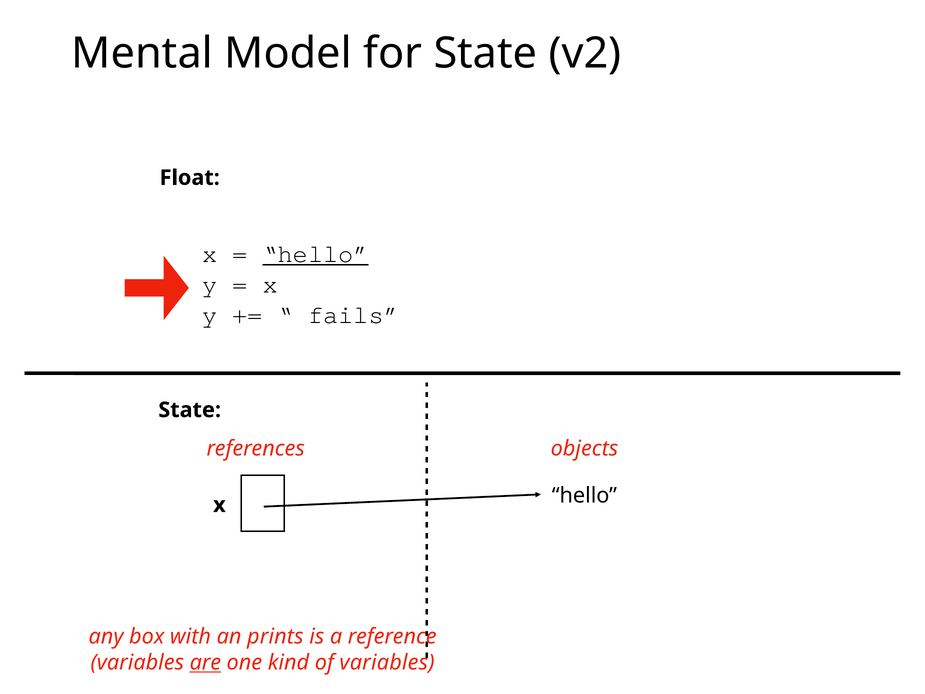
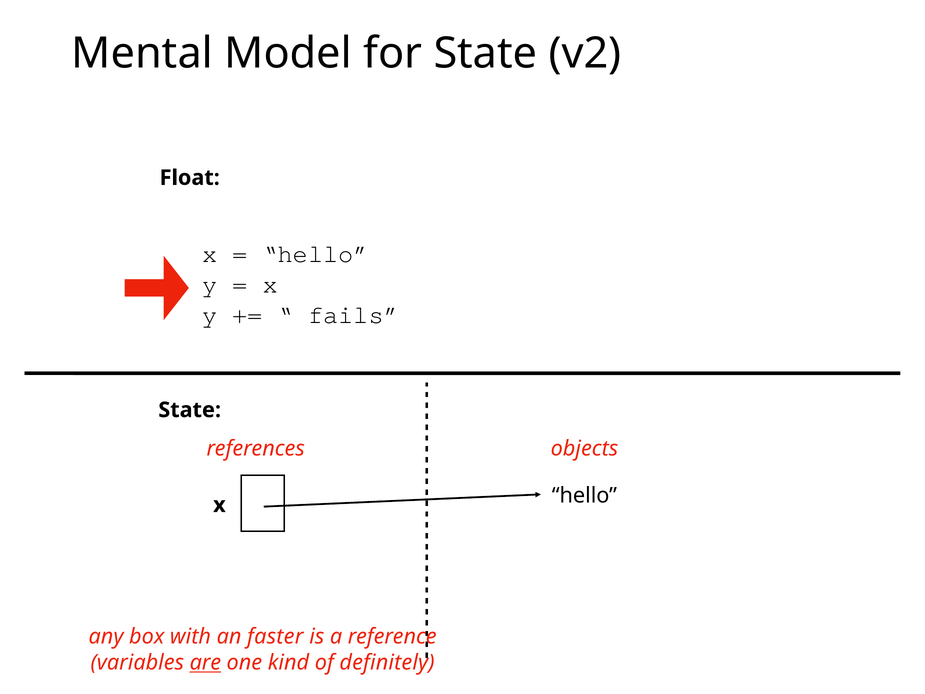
hello at (316, 254) underline: present -> none
prints: prints -> faster
of variables: variables -> definitely
